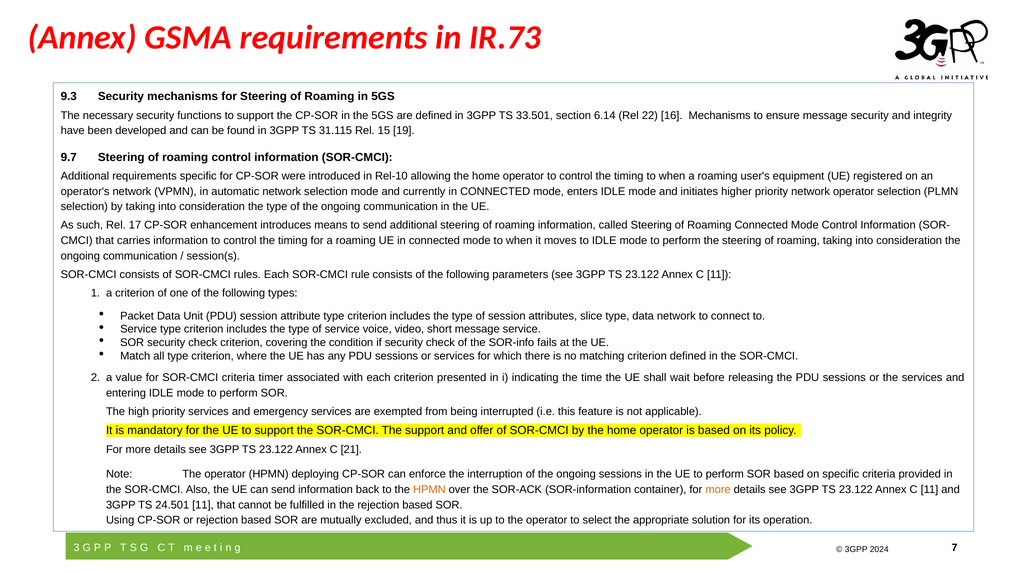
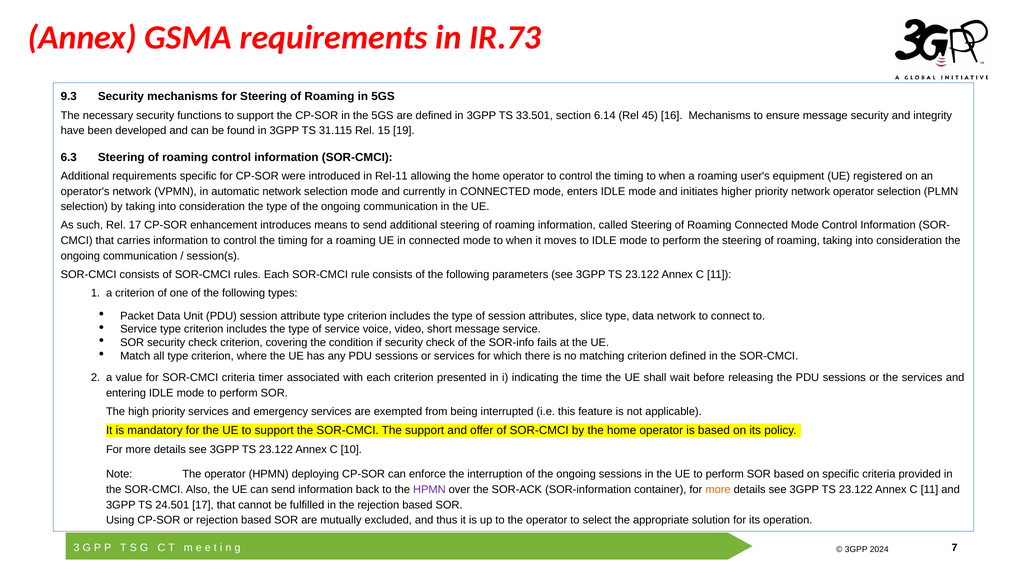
22: 22 -> 45
9.7: 9.7 -> 6.3
Rel-10: Rel-10 -> Rel-11
21: 21 -> 10
HPMN at (429, 489) colour: orange -> purple
24.501 11: 11 -> 17
